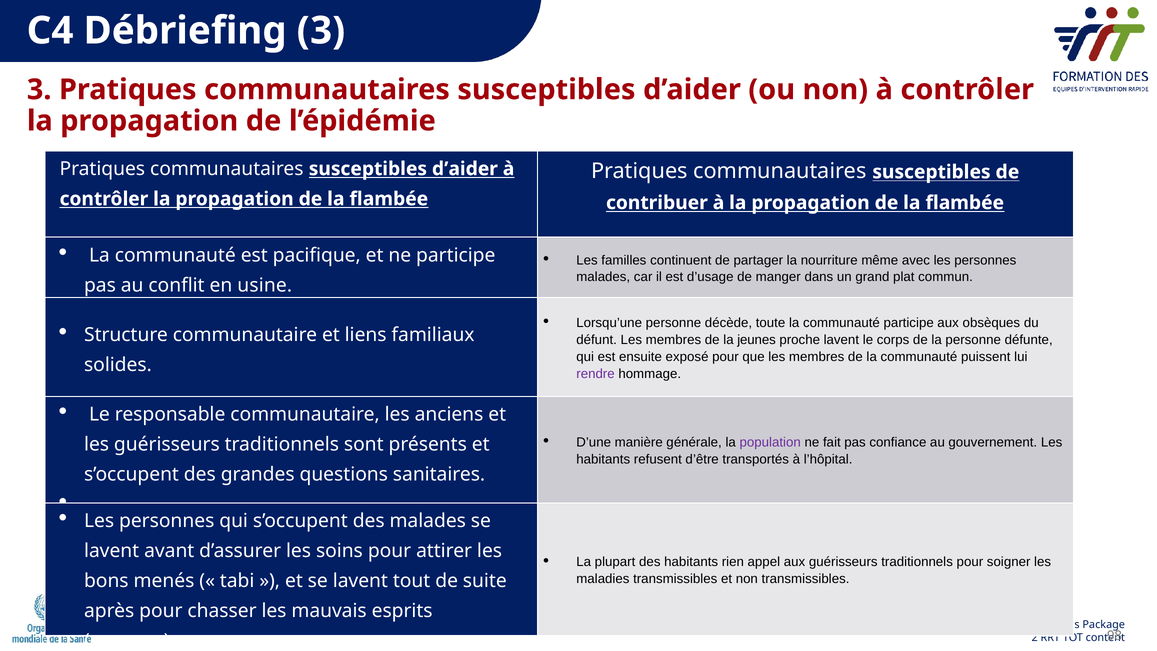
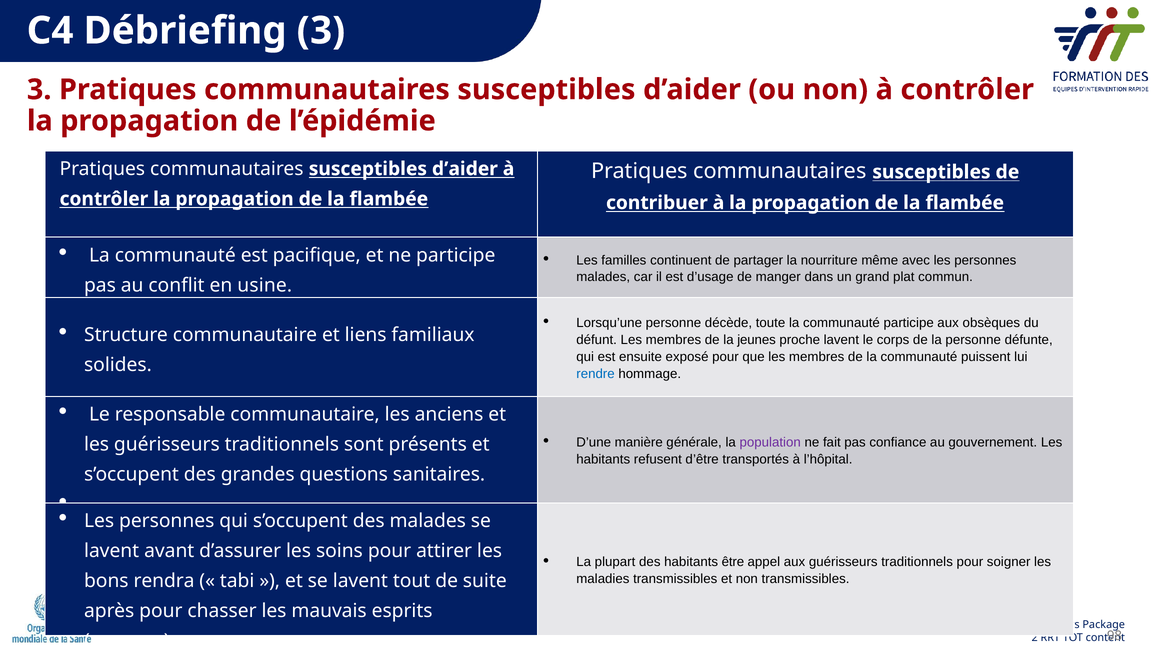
rendre colour: purple -> blue
rien: rien -> être
menés: menés -> rendra
